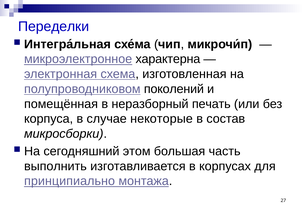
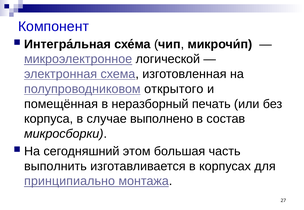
Переделки: Переделки -> Компонент
характерна: характерна -> логической
поколений: поколений -> открытого
некоторые: некоторые -> выполнено
